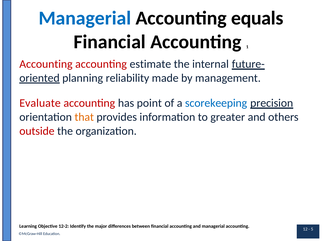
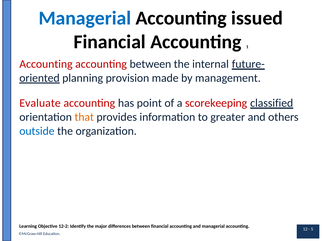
equals: equals -> issued
accounting estimate: estimate -> between
reliability: reliability -> provision
scorekeeping colour: blue -> red
precision: precision -> classified
outside colour: red -> blue
